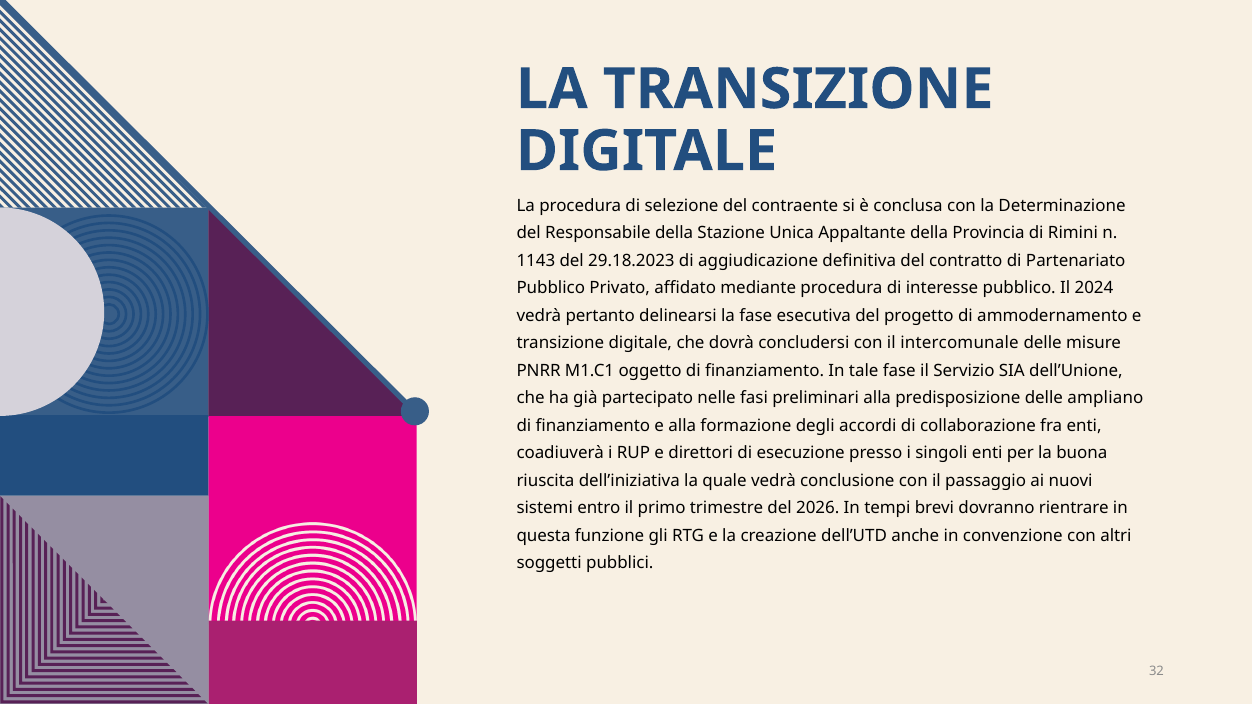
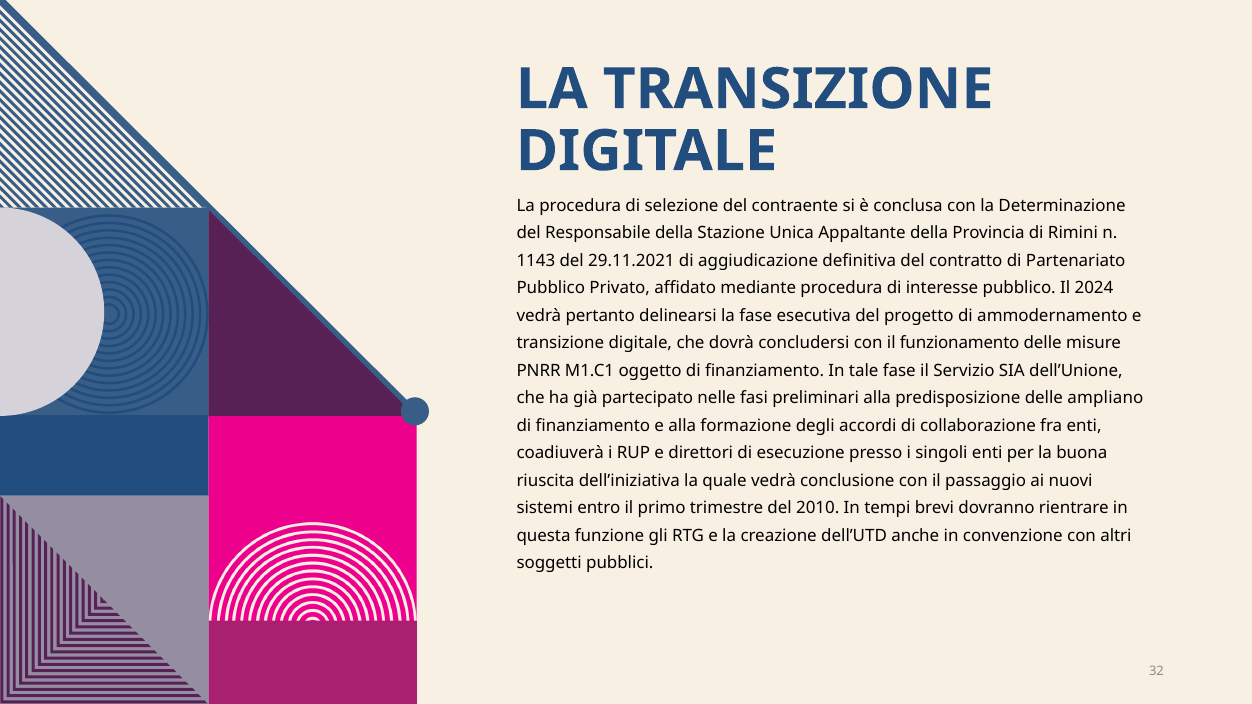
29.18.2023: 29.18.2023 -> 29.11.2021
intercomunale: intercomunale -> funzionamento
2026: 2026 -> 2010
